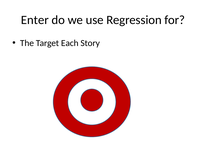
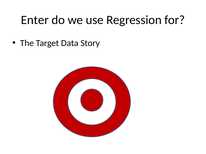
Each: Each -> Data
